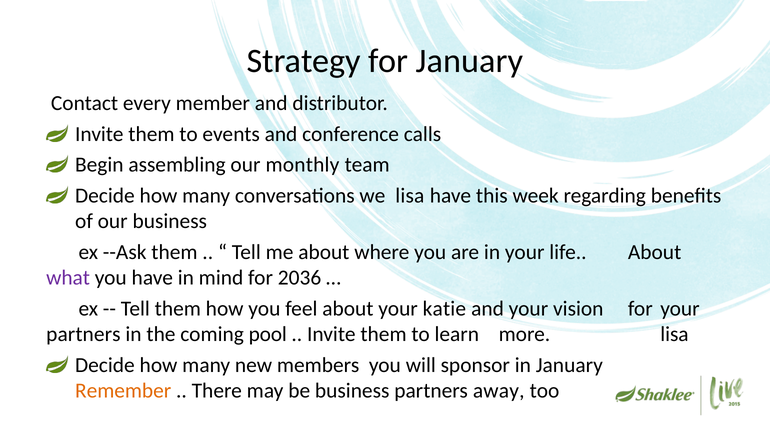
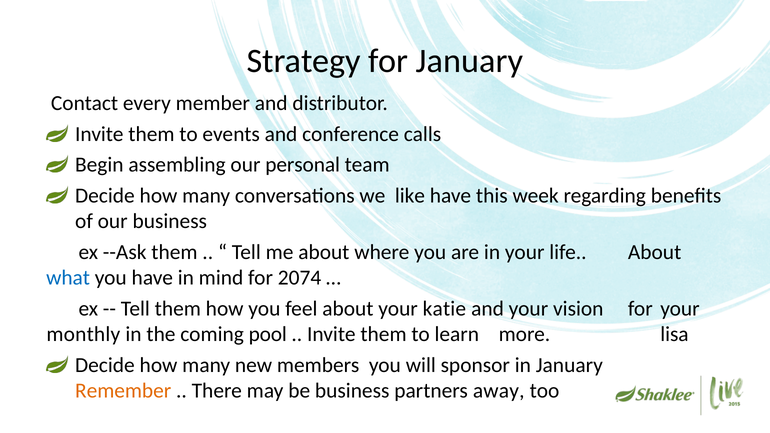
monthly: monthly -> personal
we lisa: lisa -> like
what colour: purple -> blue
2036: 2036 -> 2074
partners at (83, 334): partners -> monthly
